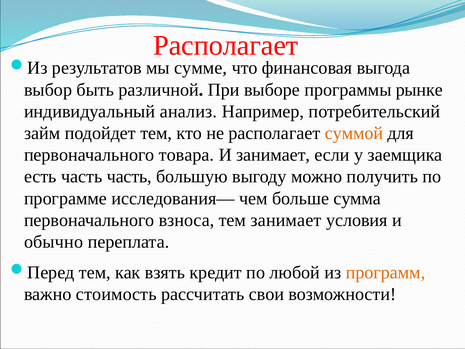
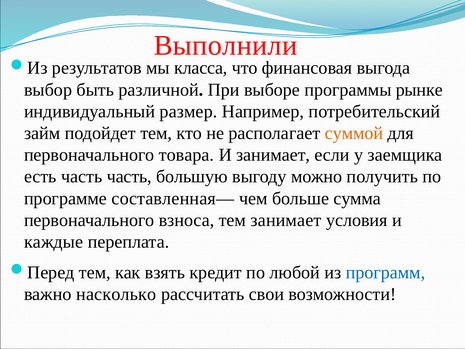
Располагает at (226, 45): Располагает -> Выполнили
сумме: сумме -> класса
анализ: анализ -> размер
исследования—: исследования— -> составленная—
обычно: обычно -> каждые
программ colour: orange -> blue
стоимость: стоимость -> насколько
